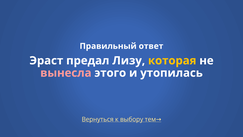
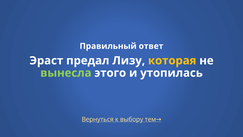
вынесла colour: pink -> light green
